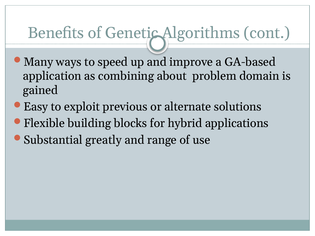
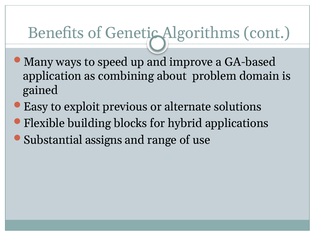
greatly: greatly -> assigns
